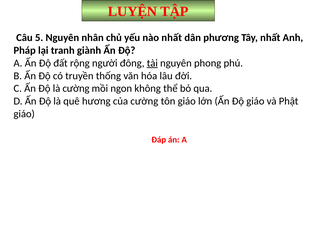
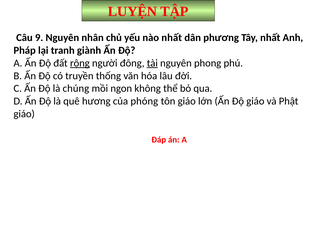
5: 5 -> 9
rộng underline: none -> present
là cường: cường -> chúng
của cường: cường -> phóng
